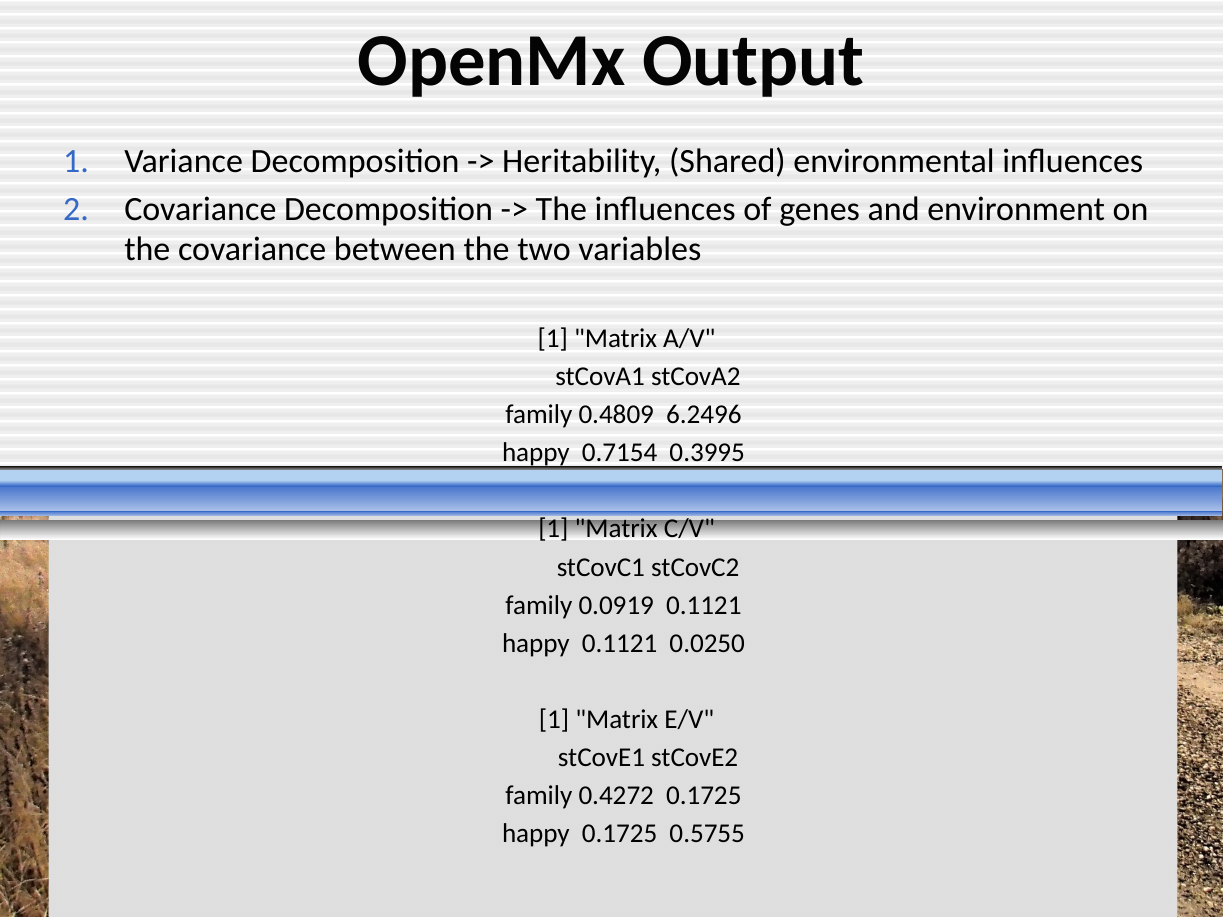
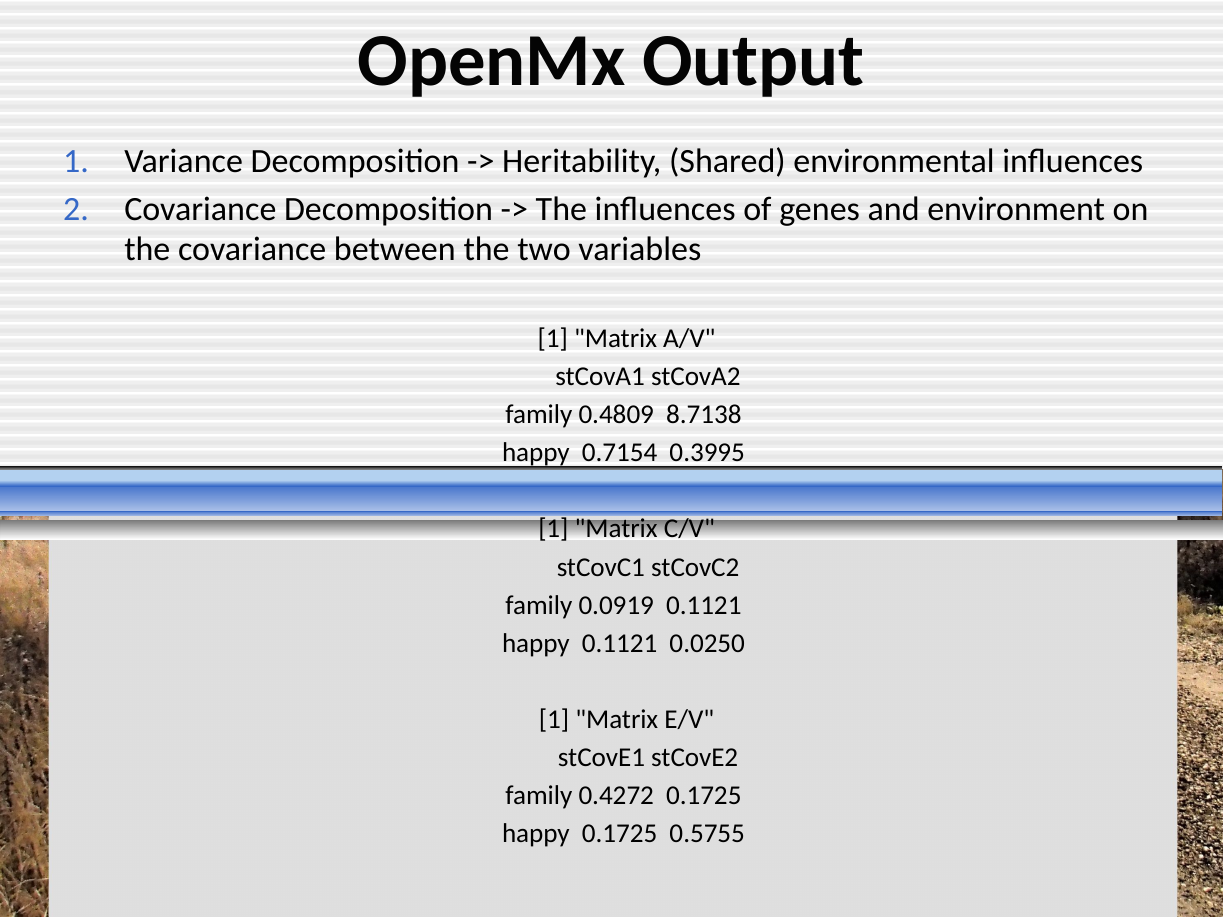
6.2496: 6.2496 -> 8.7138
